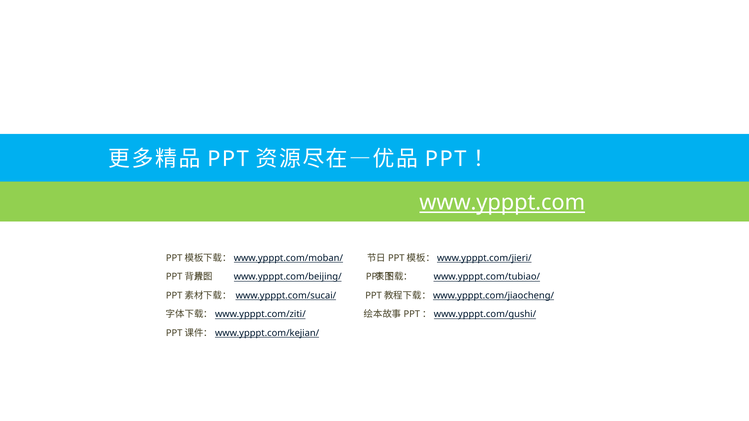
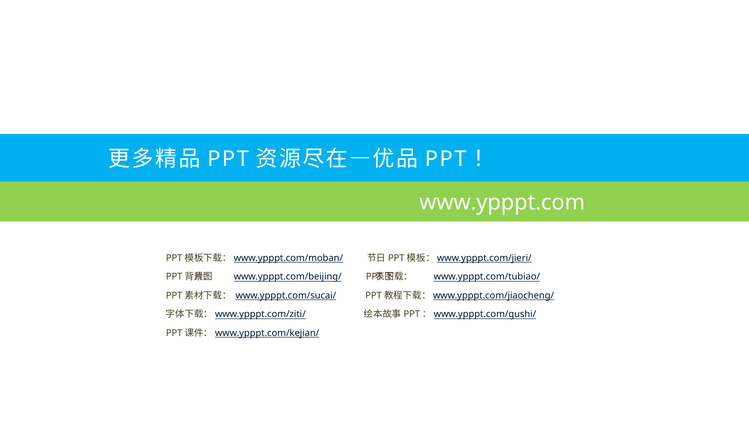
www.ypppt.com underline: present -> none
